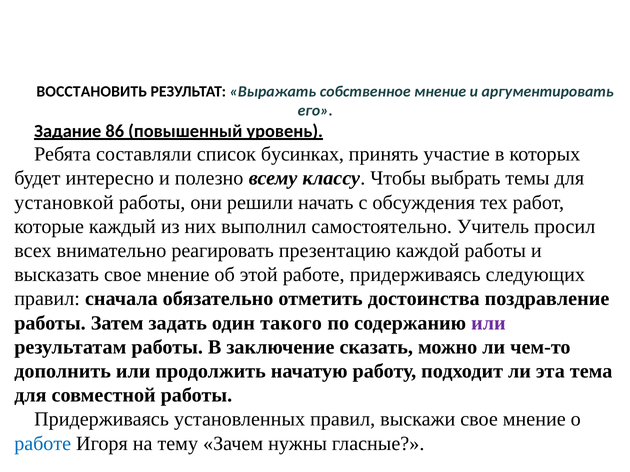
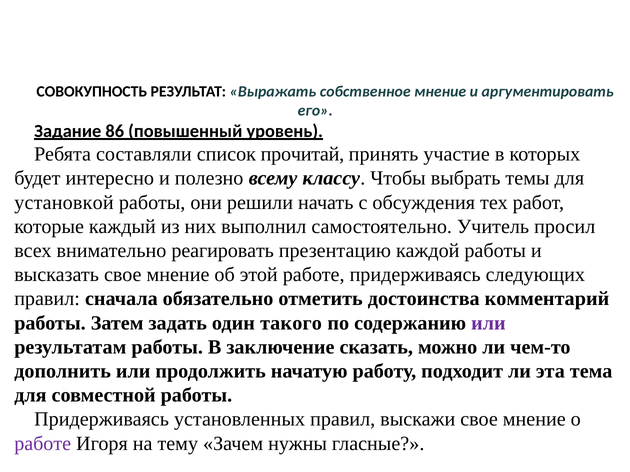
ВОССТАНОВИТЬ: ВОССТАНОВИТЬ -> СОВОКУПНОСТЬ
бусинках: бусинках -> прочитай
поздравление: поздравление -> комментарий
работе at (43, 444) colour: blue -> purple
